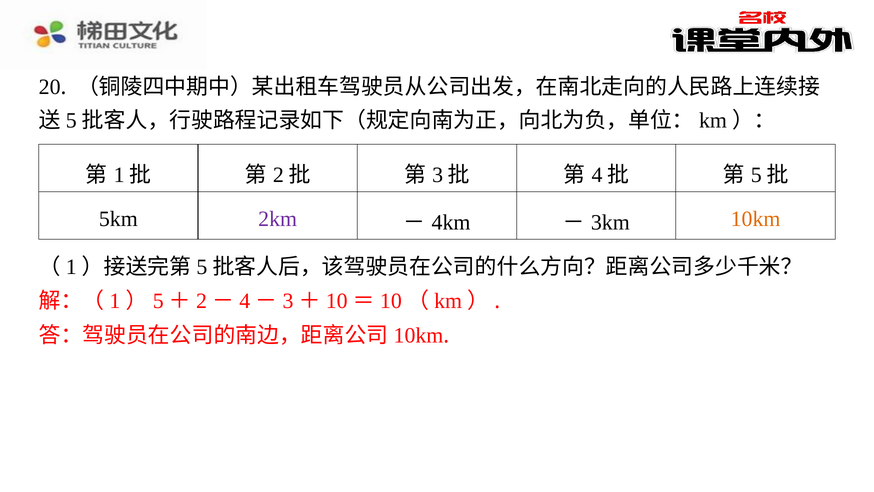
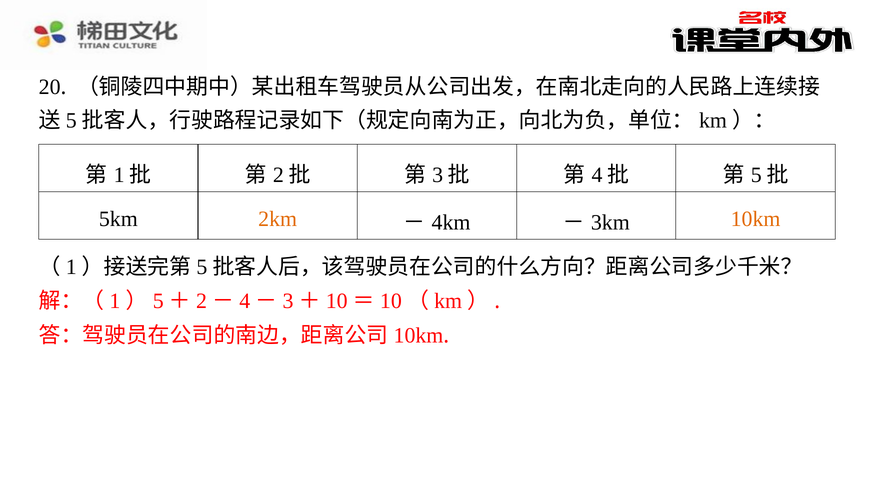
2km colour: purple -> orange
